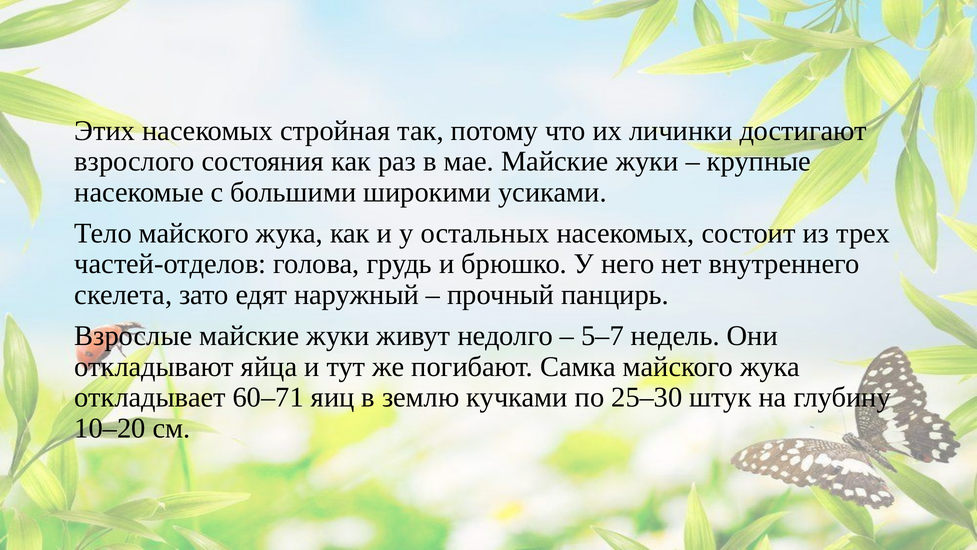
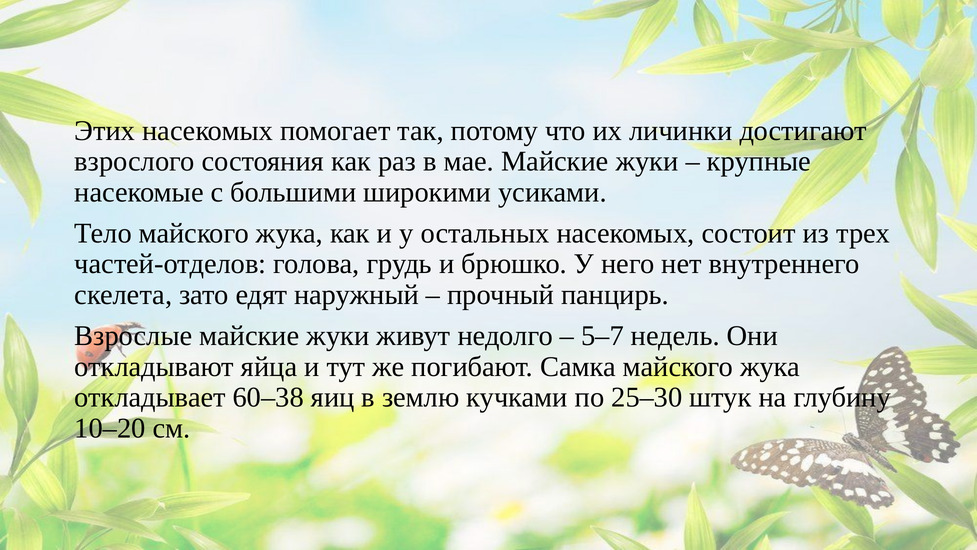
стройная: стройная -> помогает
60–71: 60–71 -> 60–38
